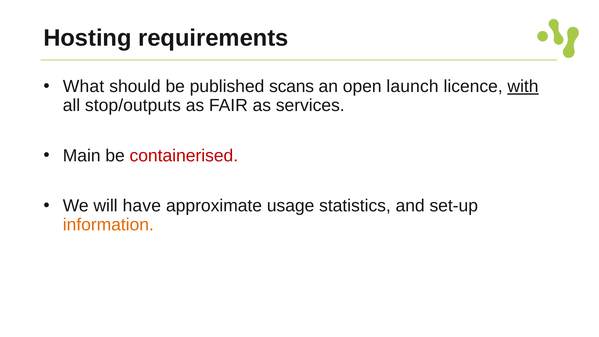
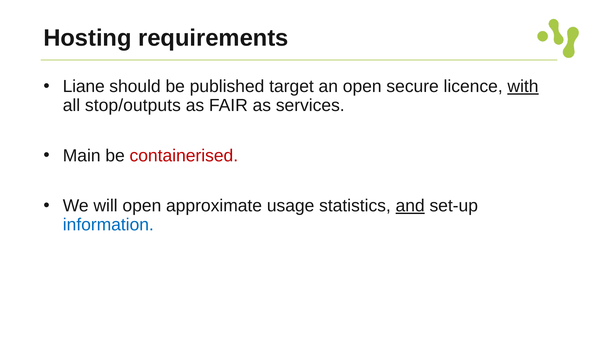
What: What -> Liane
scans: scans -> target
launch: launch -> secure
will have: have -> open
and underline: none -> present
information colour: orange -> blue
